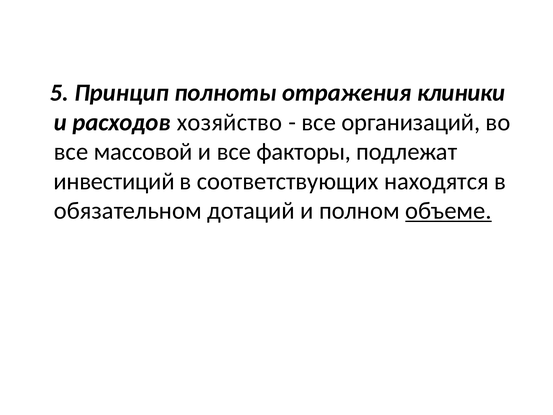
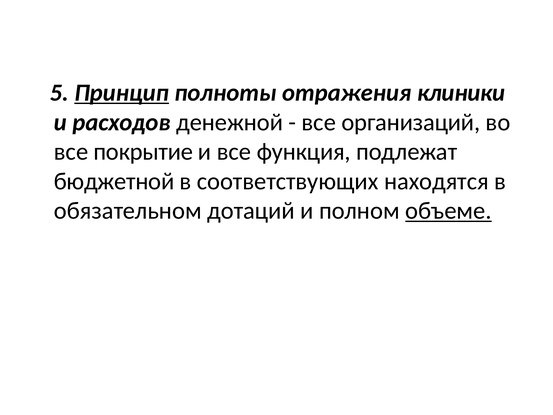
Принцип underline: none -> present
хозяйство: хозяйство -> денежной
массовой: массовой -> покрытие
факторы: факторы -> функция
инвестиций: инвестиций -> бюджетной
